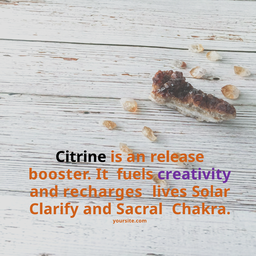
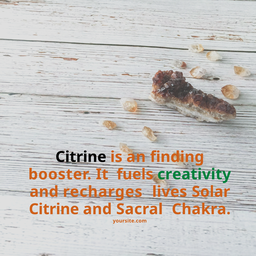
release: release -> finding
creativity colour: purple -> green
Clarify at (54, 209): Clarify -> Citrine
